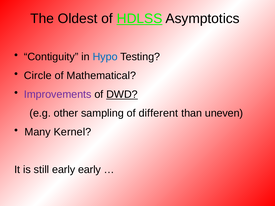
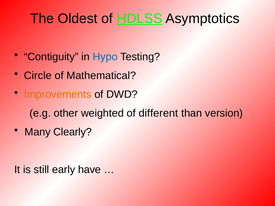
Improvements colour: purple -> orange
DWD underline: present -> none
sampling: sampling -> weighted
uneven: uneven -> version
Kernel: Kernel -> Clearly
early early: early -> have
